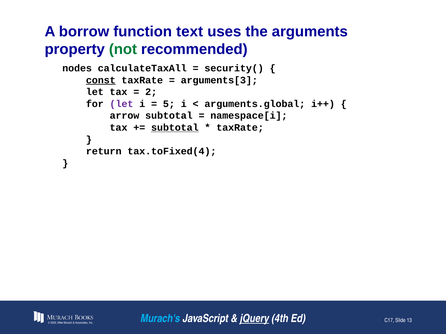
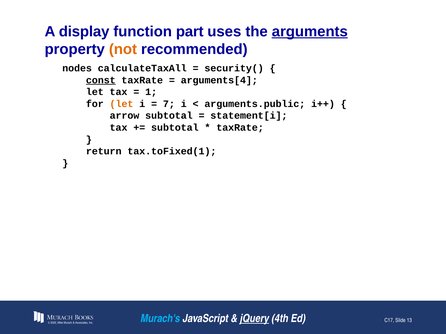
borrow: borrow -> display
text: text -> part
arguments underline: none -> present
not colour: green -> orange
arguments[3: arguments[3 -> arguments[4
2: 2 -> 1
let at (122, 104) colour: purple -> orange
5: 5 -> 7
arguments.global: arguments.global -> arguments.public
namespace[i: namespace[i -> statement[i
subtotal at (175, 128) underline: present -> none
tax.toFixed(4: tax.toFixed(4 -> tax.toFixed(1
